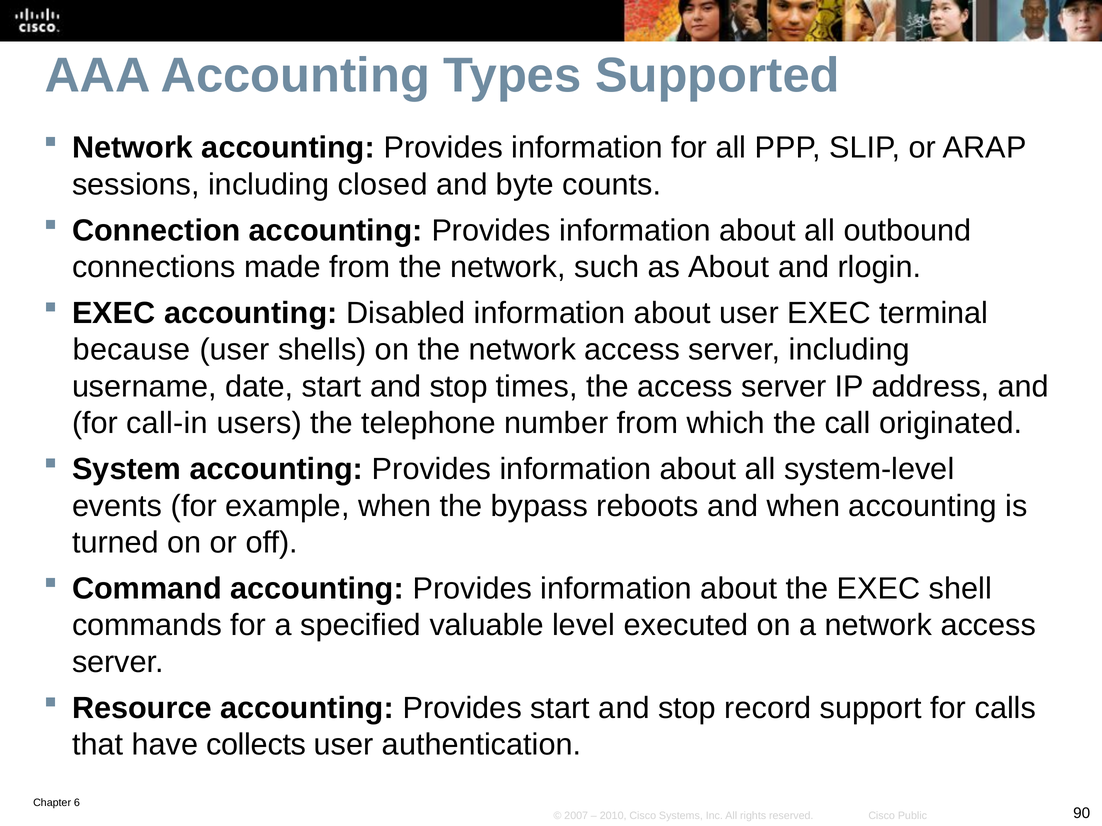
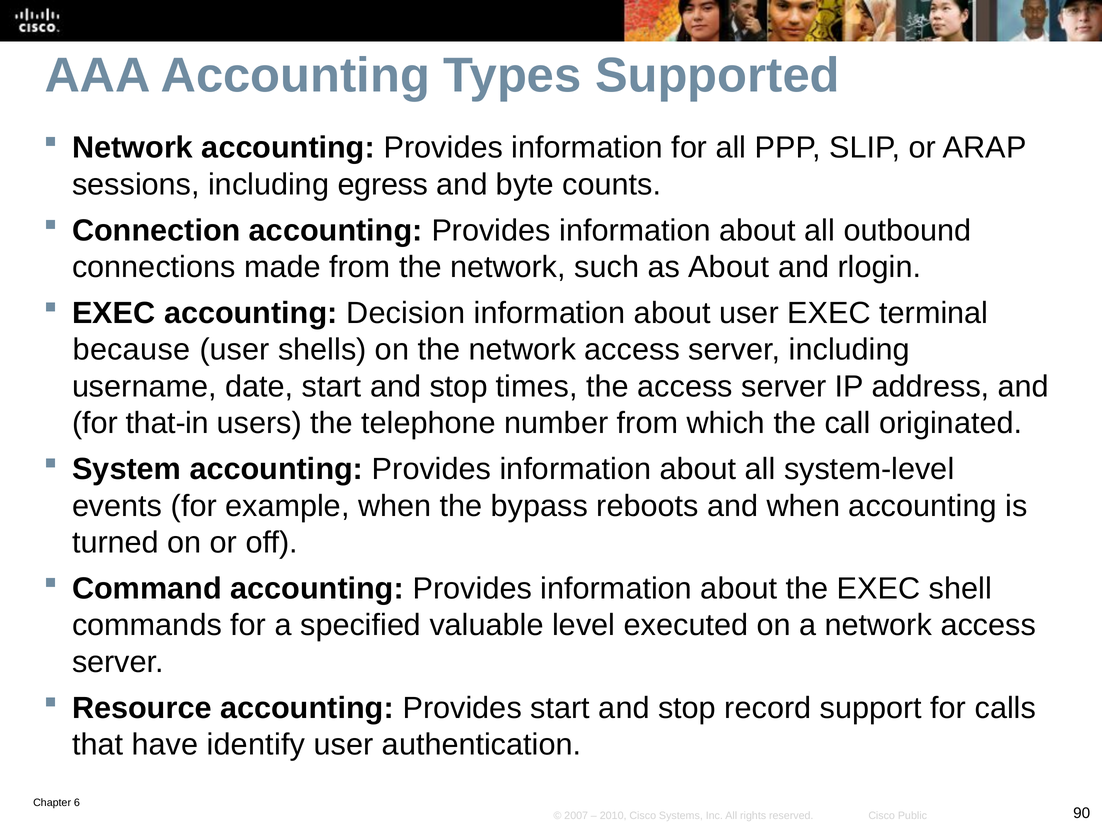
closed: closed -> egress
Disabled: Disabled -> Decision
call-in: call-in -> that-in
collects: collects -> identify
